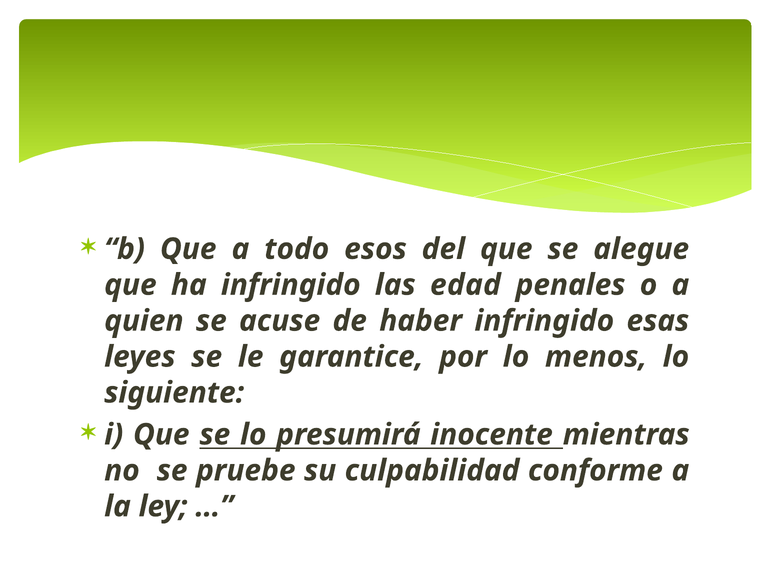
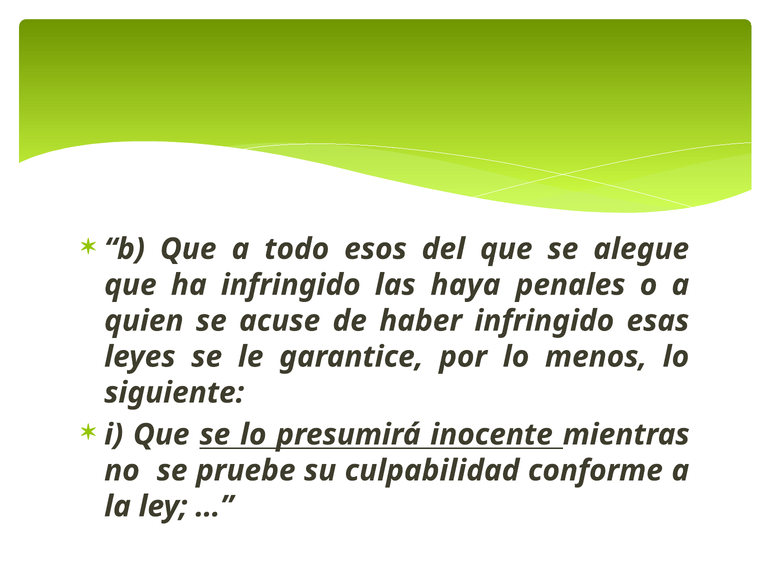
edad: edad -> haya
